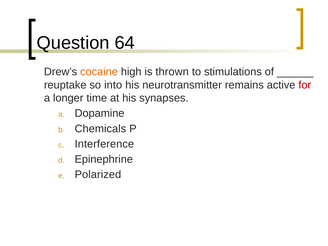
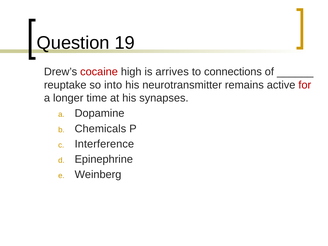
64: 64 -> 19
cocaine colour: orange -> red
thrown: thrown -> arrives
stimulations: stimulations -> connections
Polarized: Polarized -> Weinberg
